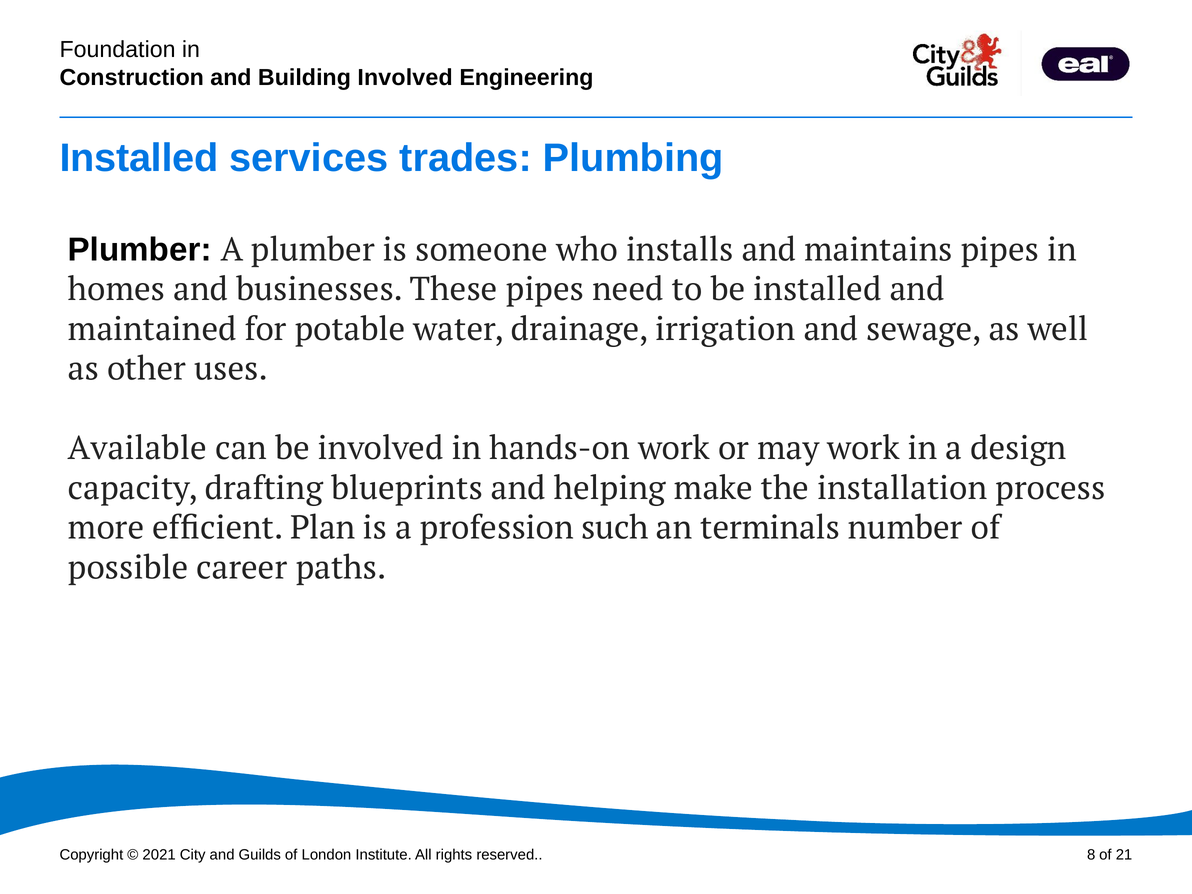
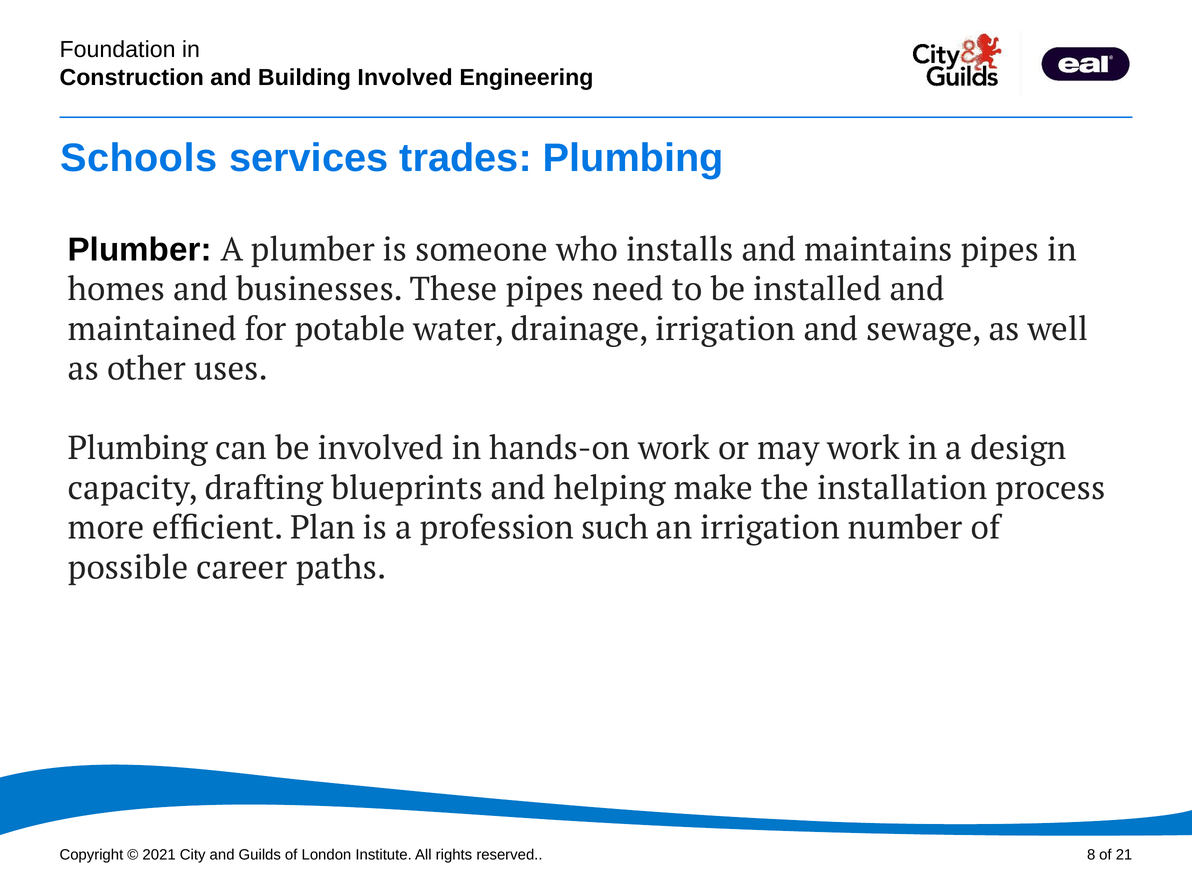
Installed at (139, 158): Installed -> Schools
Available at (137, 449): Available -> Plumbing
an terminals: terminals -> irrigation
